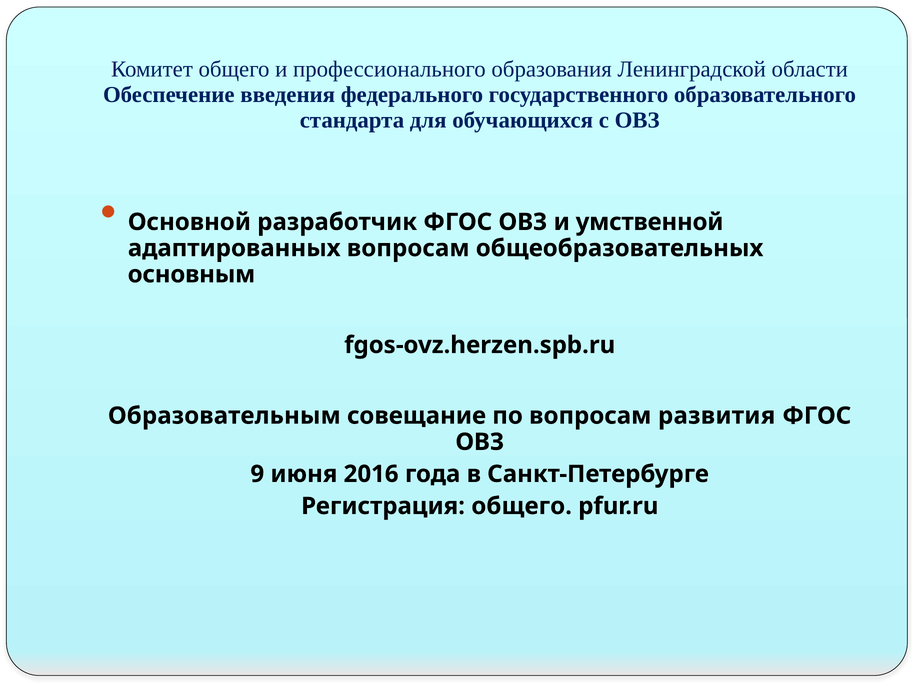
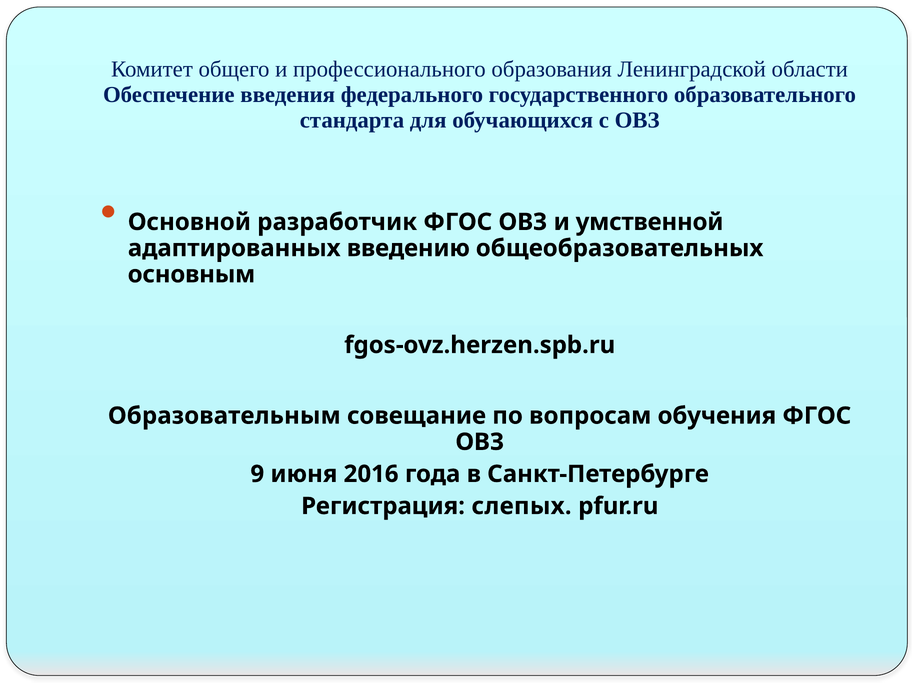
адаптированных вопросам: вопросам -> введению
развития: развития -> обучения
Регистрация общего: общего -> слепых
